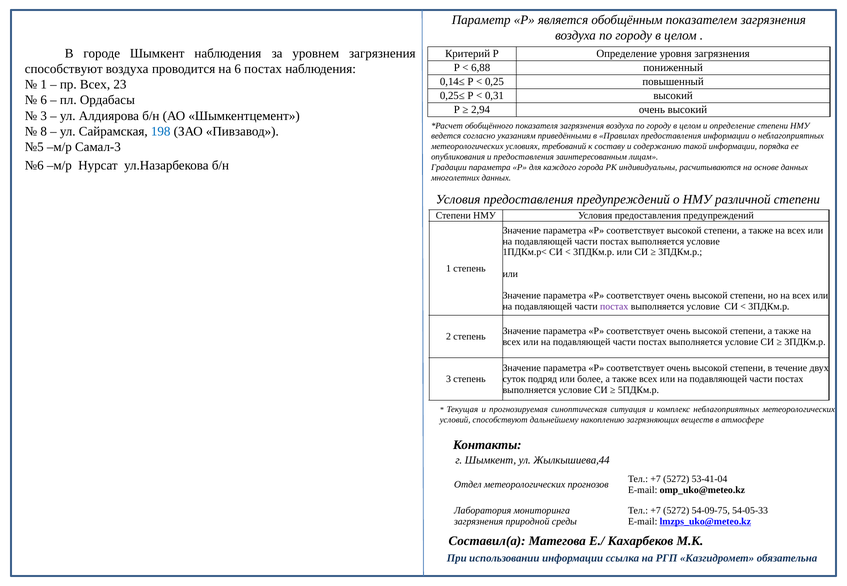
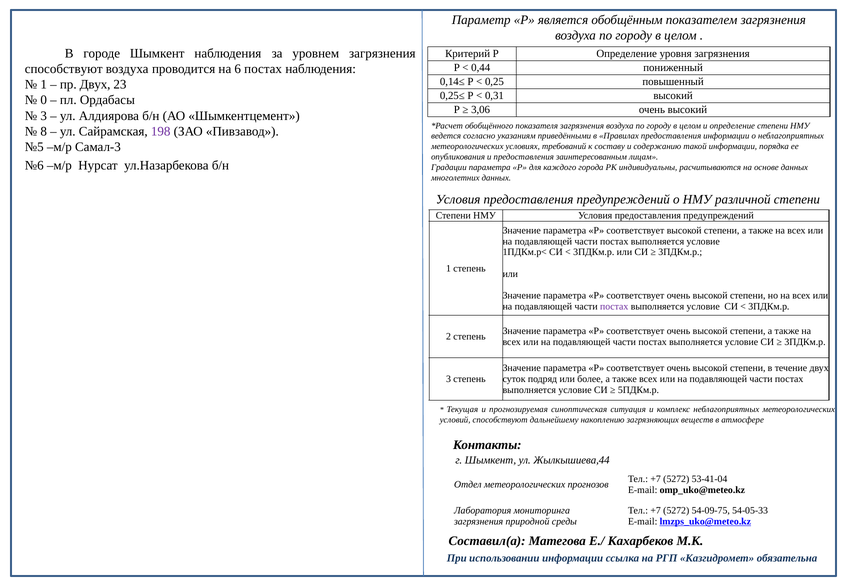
6,88: 6,88 -> 0,44
пр Всех: Всех -> Двух
6 at (44, 100): 6 -> 0
2,94: 2,94 -> 3,06
198 colour: blue -> purple
